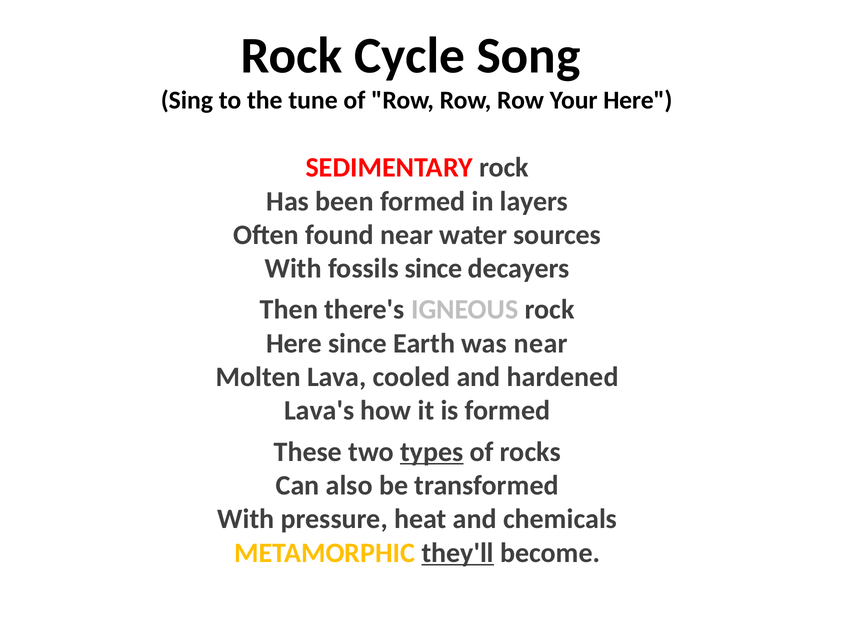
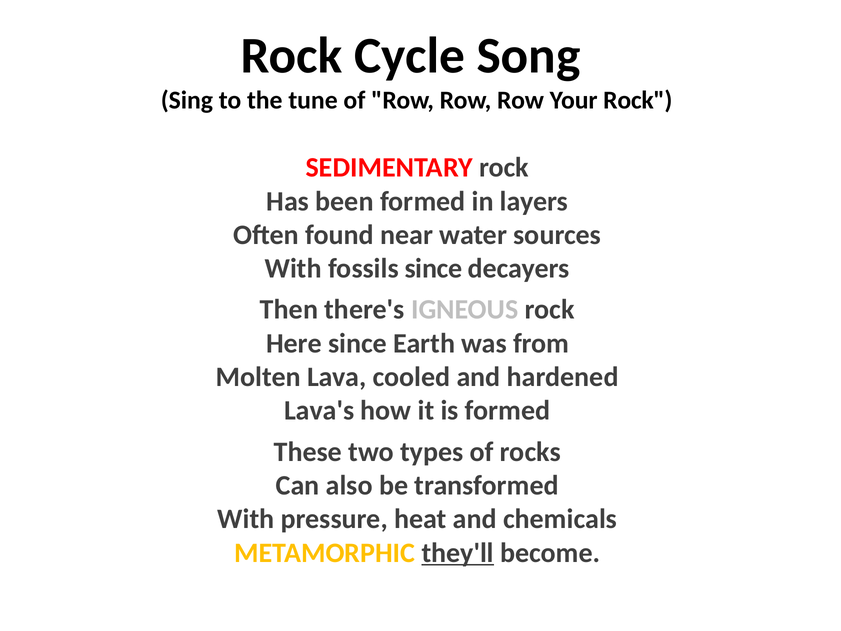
Your Here: Here -> Rock
was near: near -> from
types underline: present -> none
